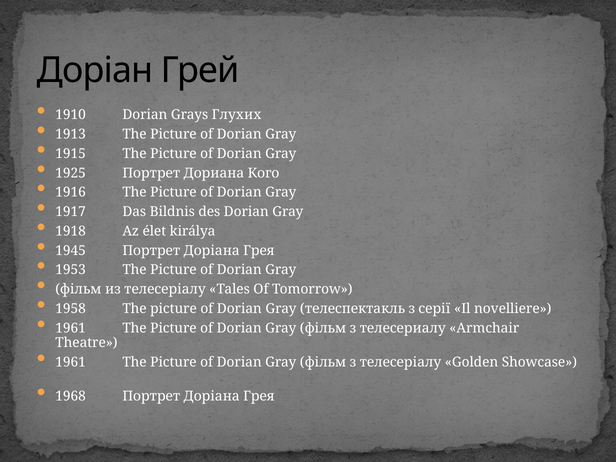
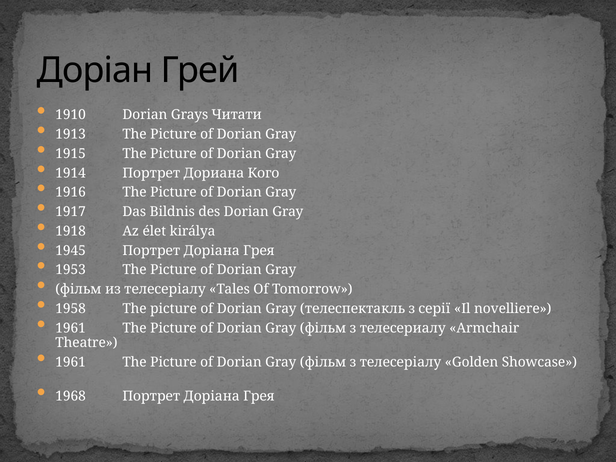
Глухих: Глухих -> Читати
1925: 1925 -> 1914
